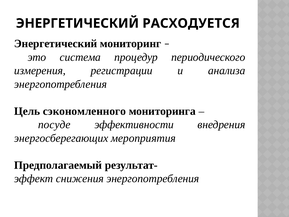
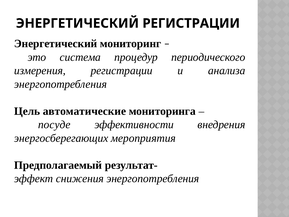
ЭНЕРГЕТИЧЕСКИЙ РАСХОДУЕТСЯ: РАСХОДУЕТСЯ -> РЕГИСТРАЦИИ
сэкономленного: сэкономленного -> автоматические
